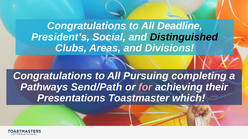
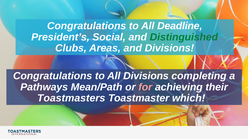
Distinguished colour: black -> green
All Pursuing: Pursuing -> Divisions
Send/Path: Send/Path -> Mean/Path
Presentations: Presentations -> Toastmasters
